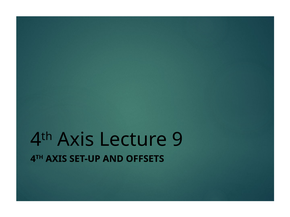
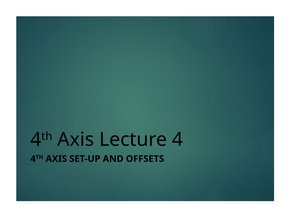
Lecture 9: 9 -> 4
